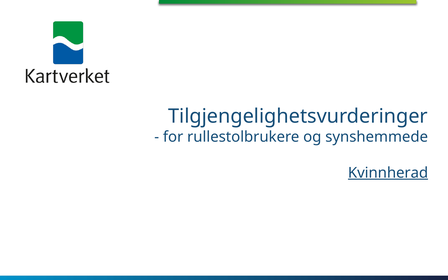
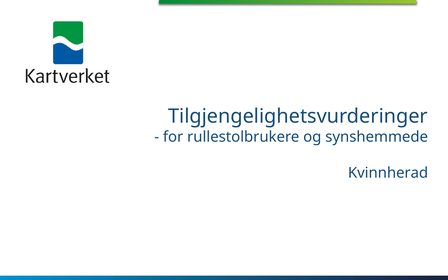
Kvinnherad underline: present -> none
